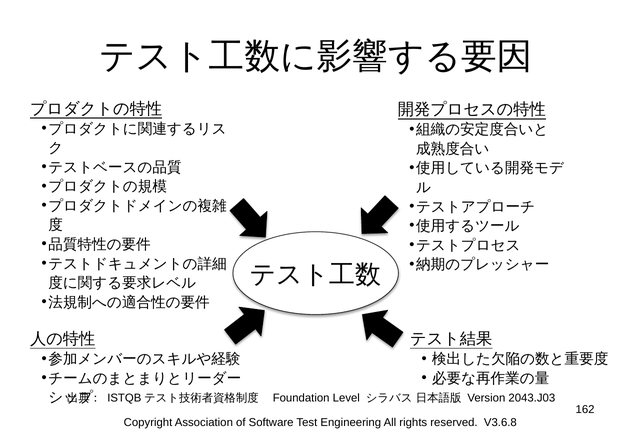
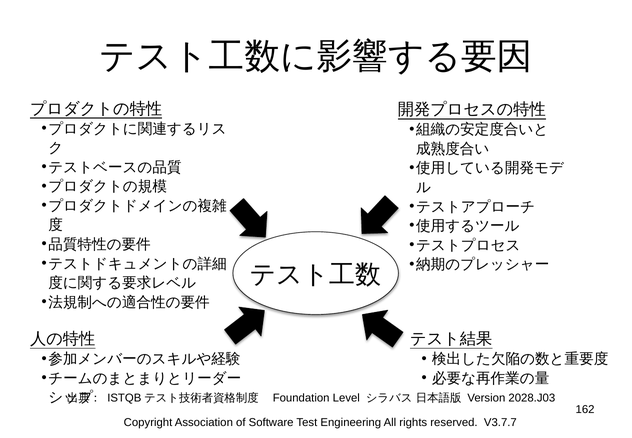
2043.J03: 2043.J03 -> 2028.J03
V3.6.8: V3.6.8 -> V3.7.7
